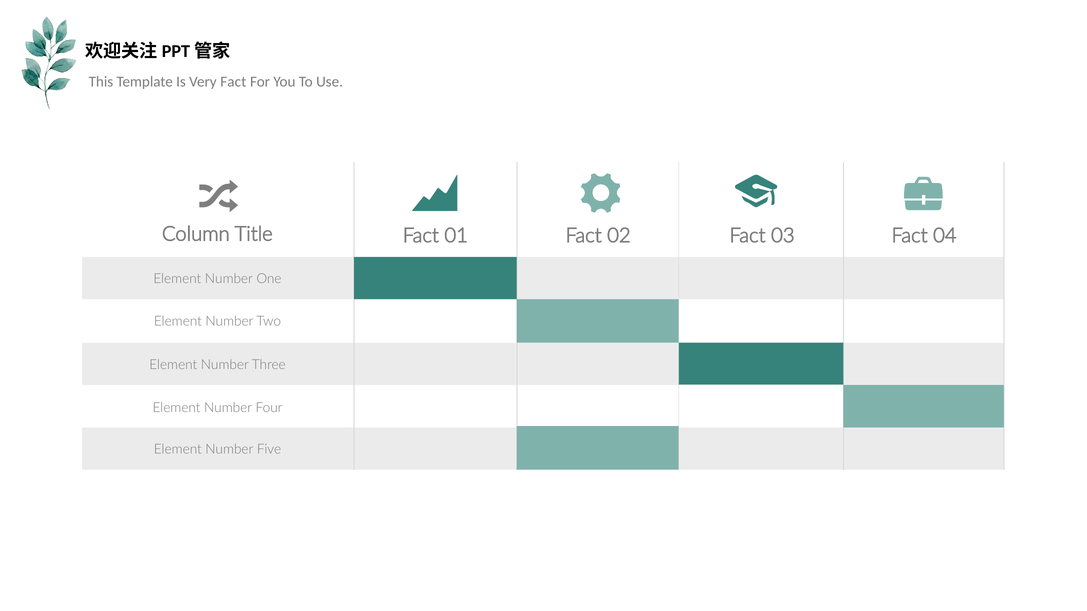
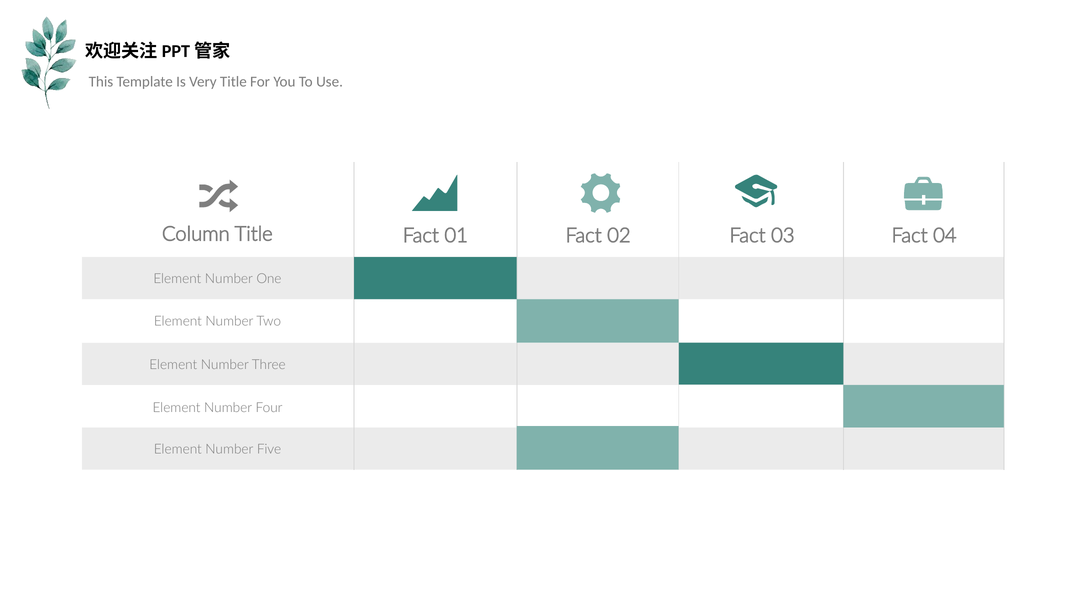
Very Fact: Fact -> Title
